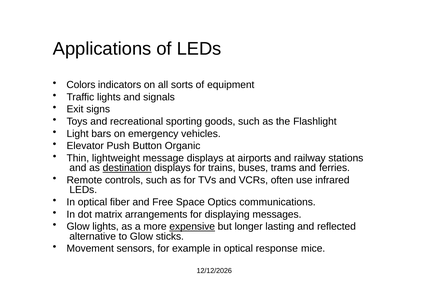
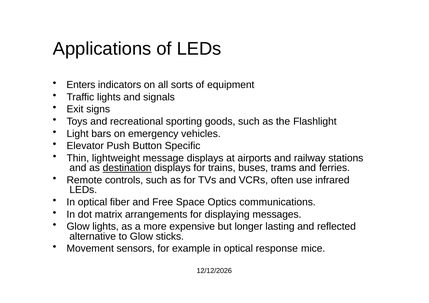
Colors: Colors -> Enters
Organic: Organic -> Specific
expensive underline: present -> none
